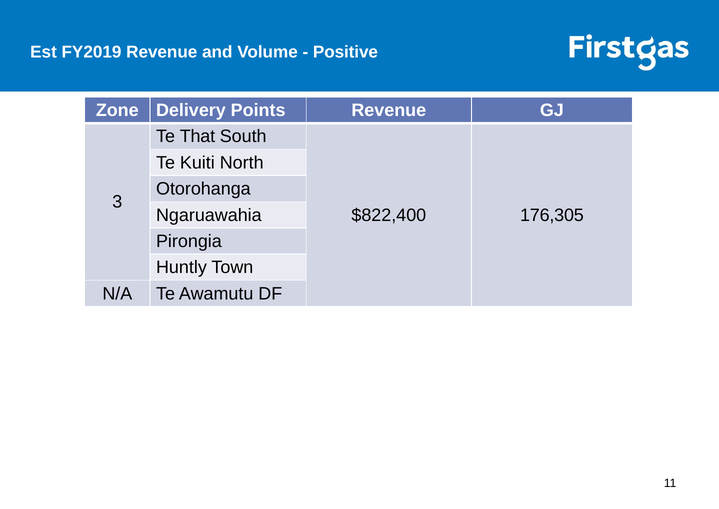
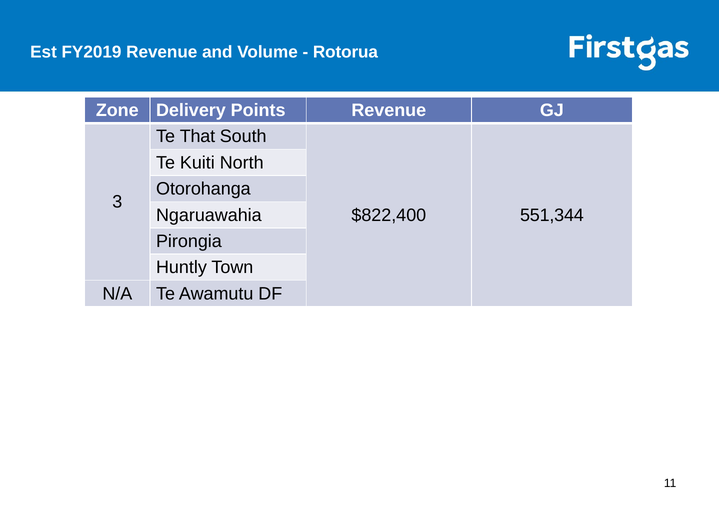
Positive: Positive -> Rotorua
176,305: 176,305 -> 551,344
